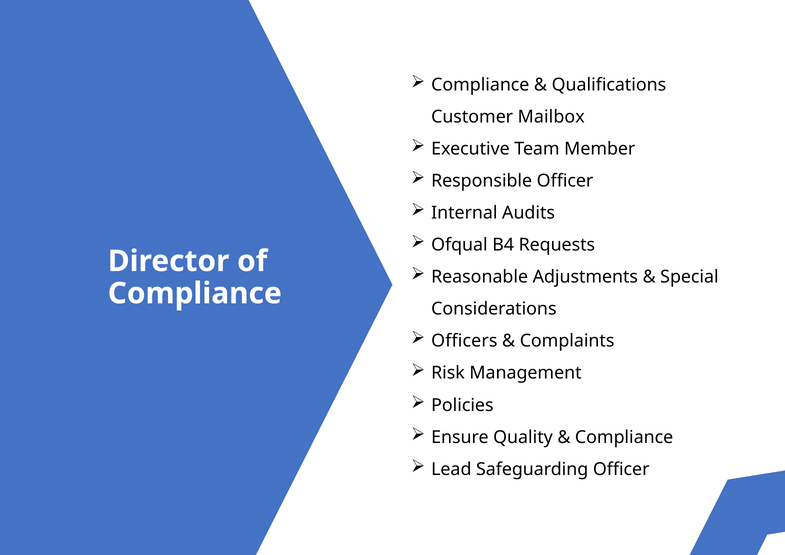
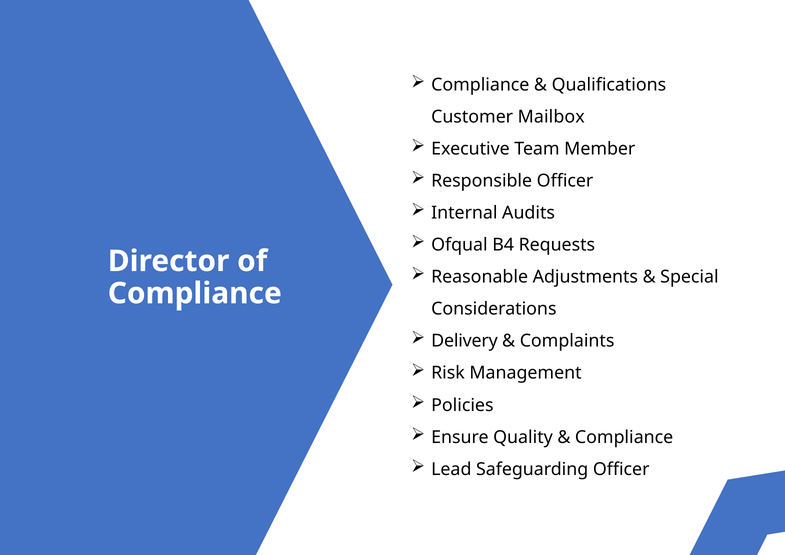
Officers: Officers -> Delivery
